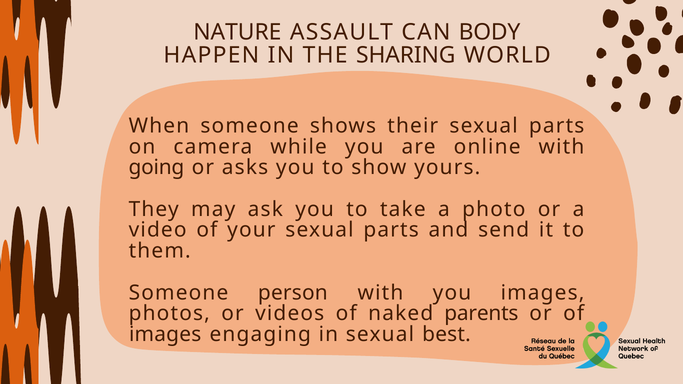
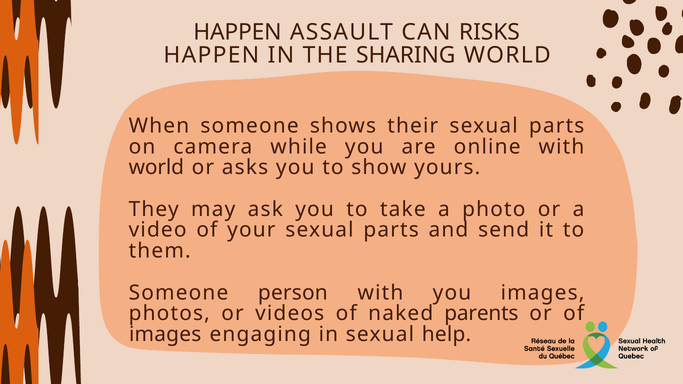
NATURE at (237, 32): NATURE -> HAPPEN
BODY: BODY -> RISKS
going at (156, 168): going -> world
best: best -> help
